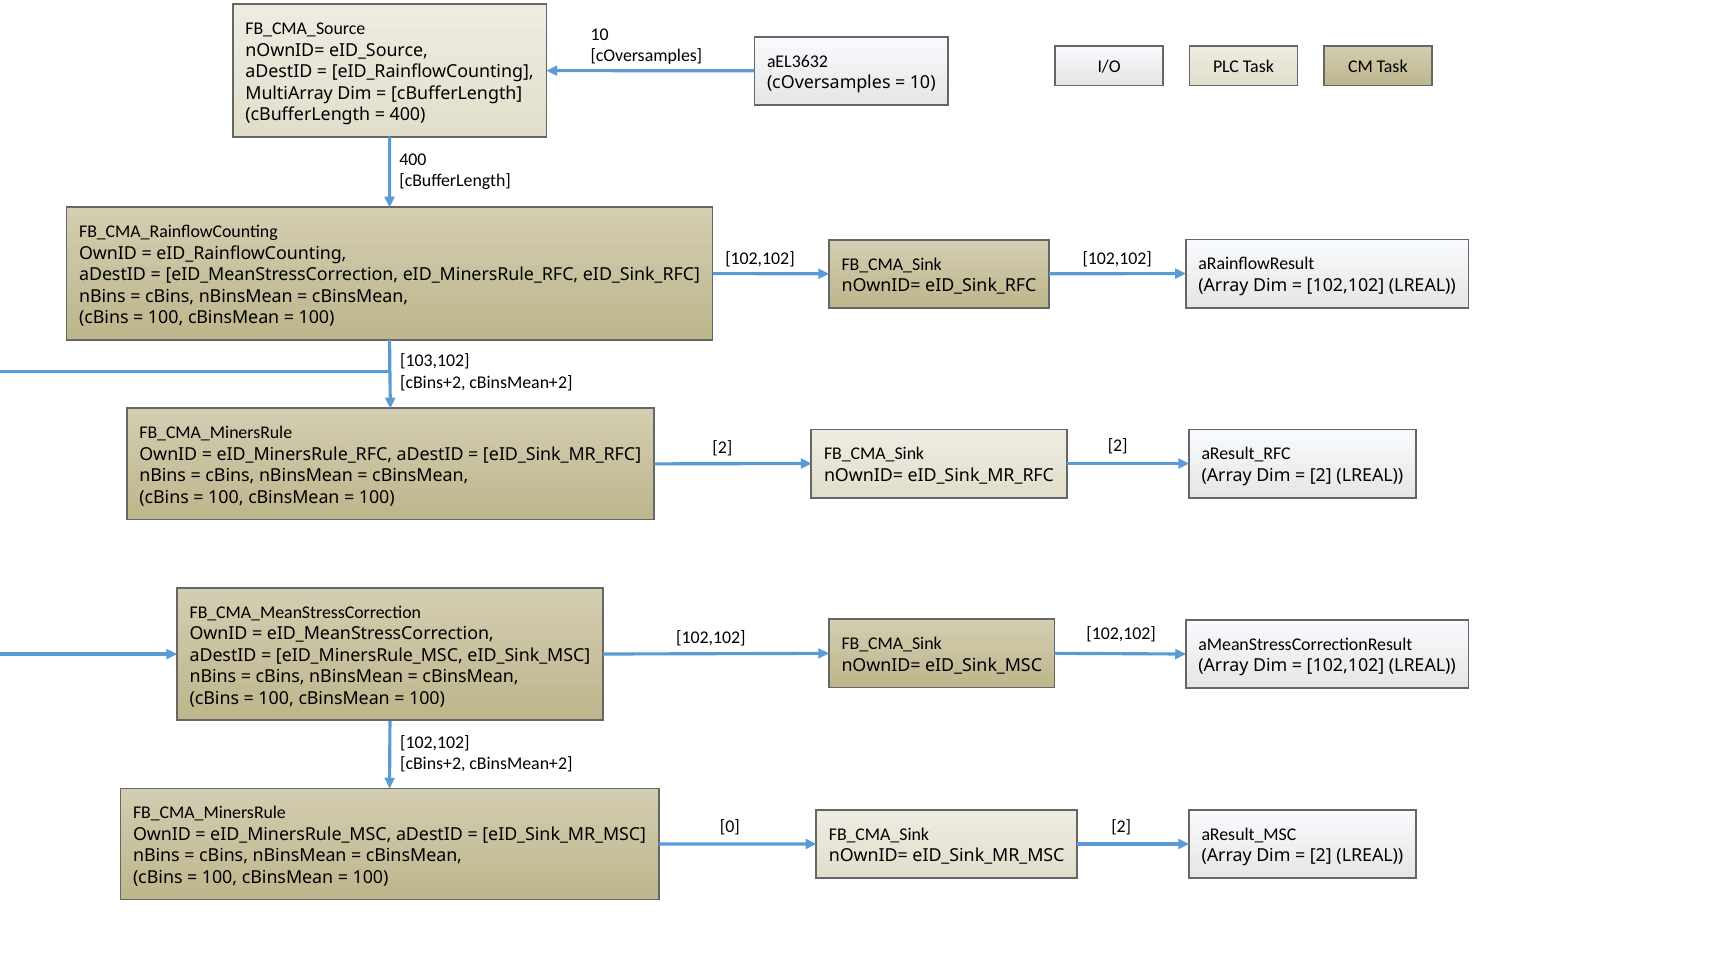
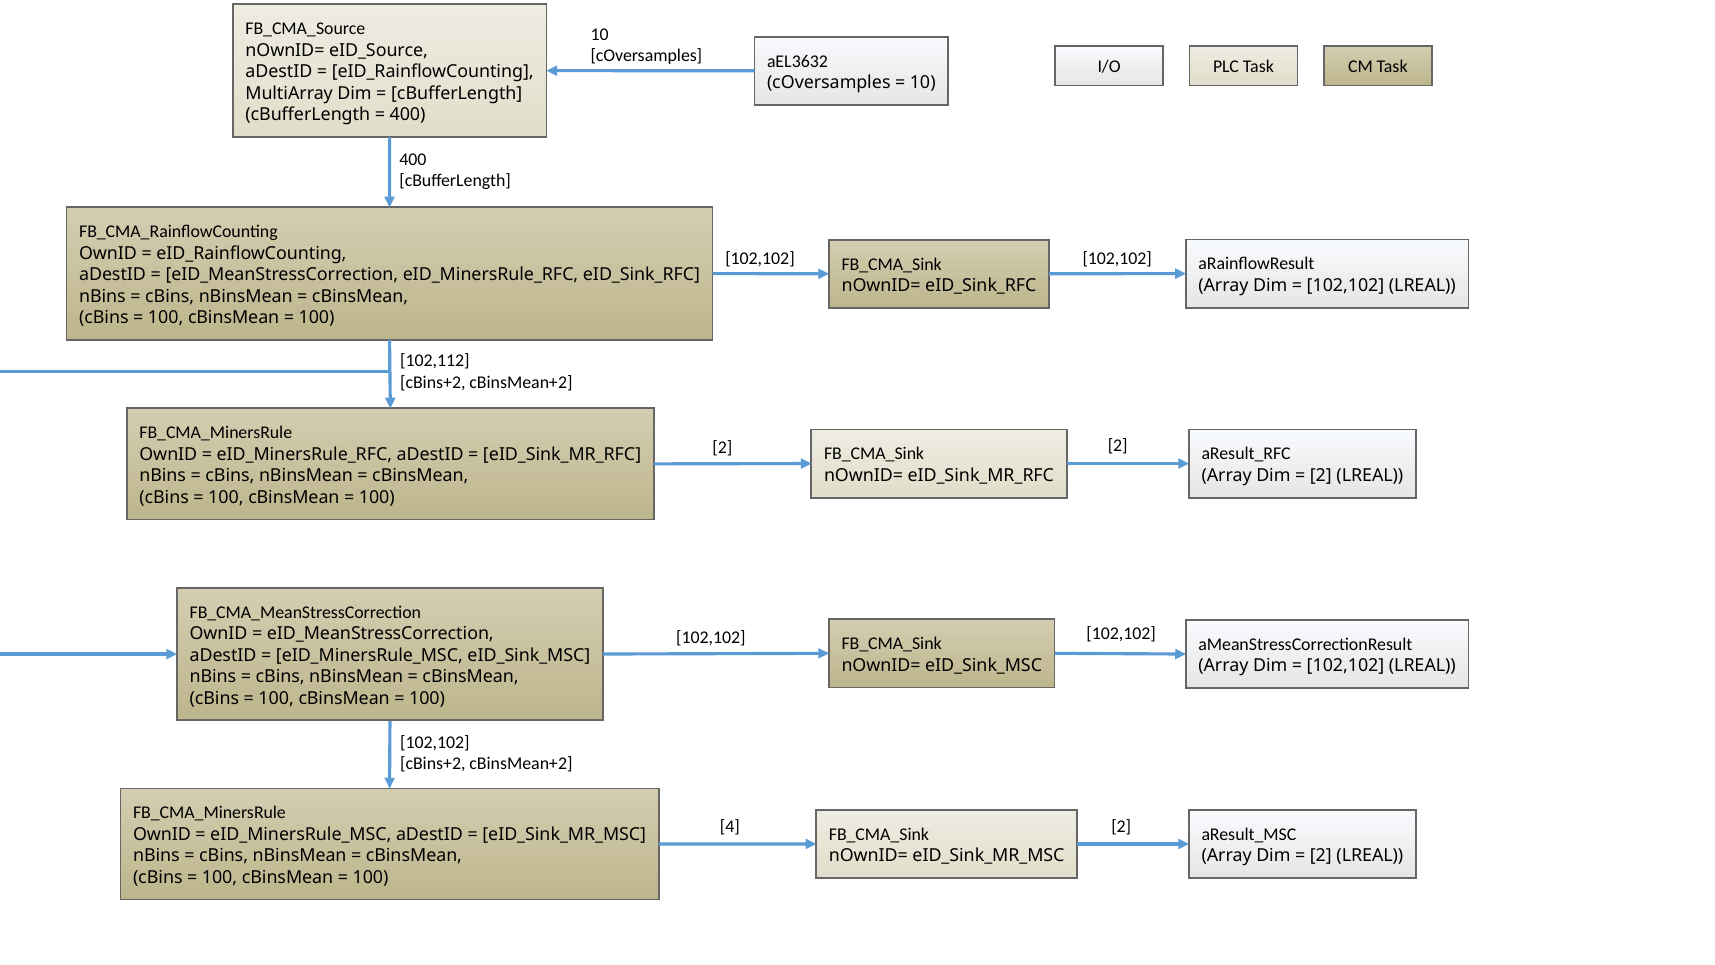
103,102: 103,102 -> 102,112
0: 0 -> 4
